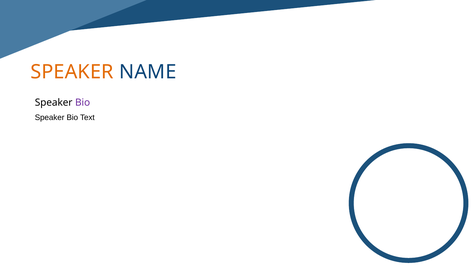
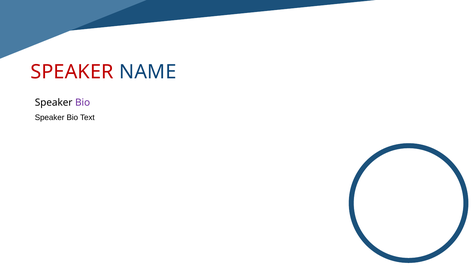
SPEAKER at (72, 72) colour: orange -> red
